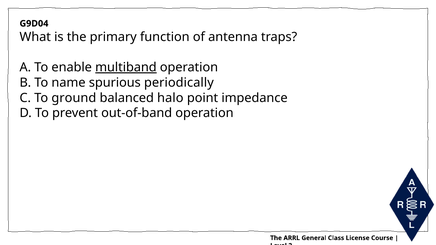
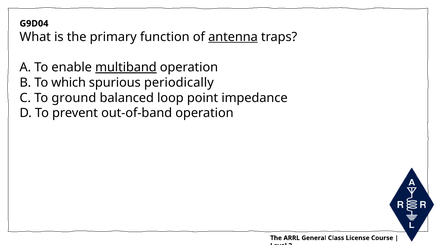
antenna underline: none -> present
name: name -> which
halo: halo -> loop
